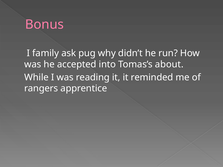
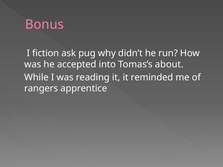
family: family -> fiction
